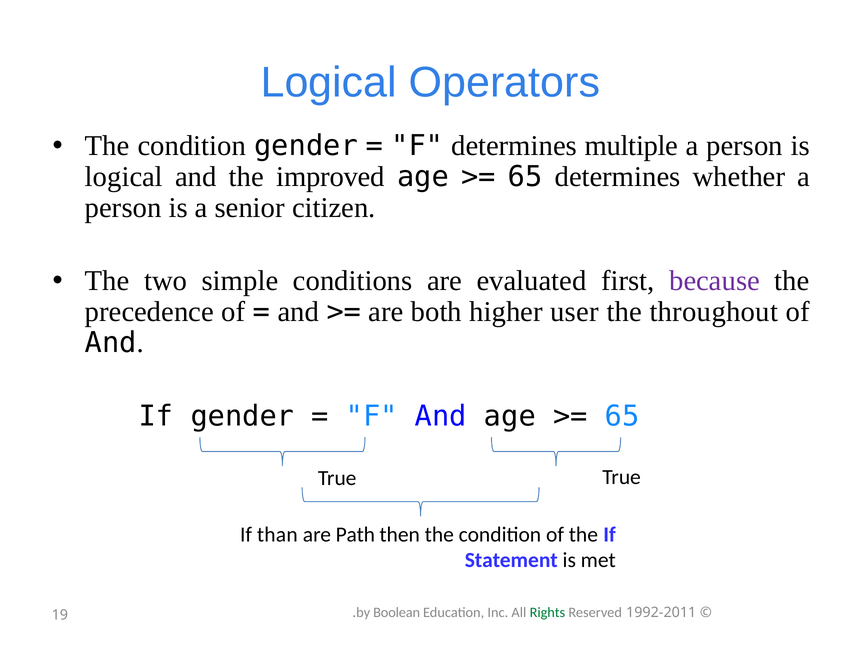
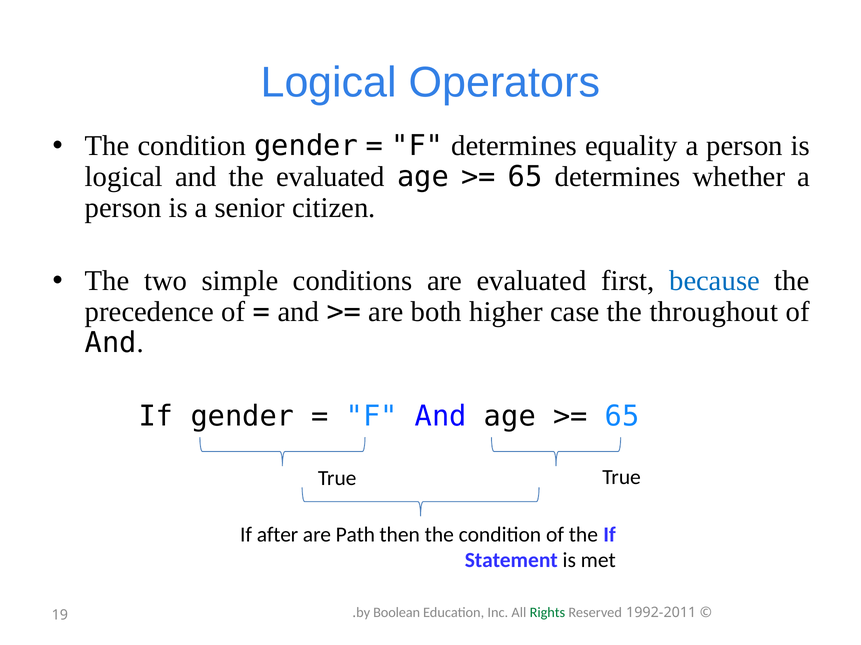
multiple: multiple -> equality
the improved: improved -> evaluated
because colour: purple -> blue
user: user -> case
than: than -> after
